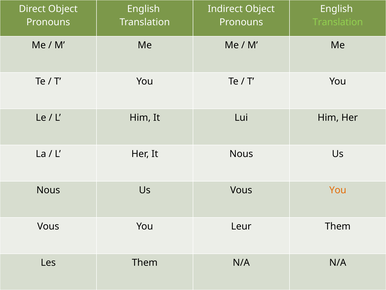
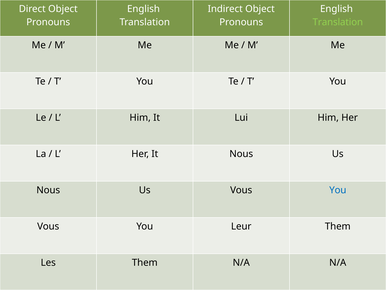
You at (338, 190) colour: orange -> blue
